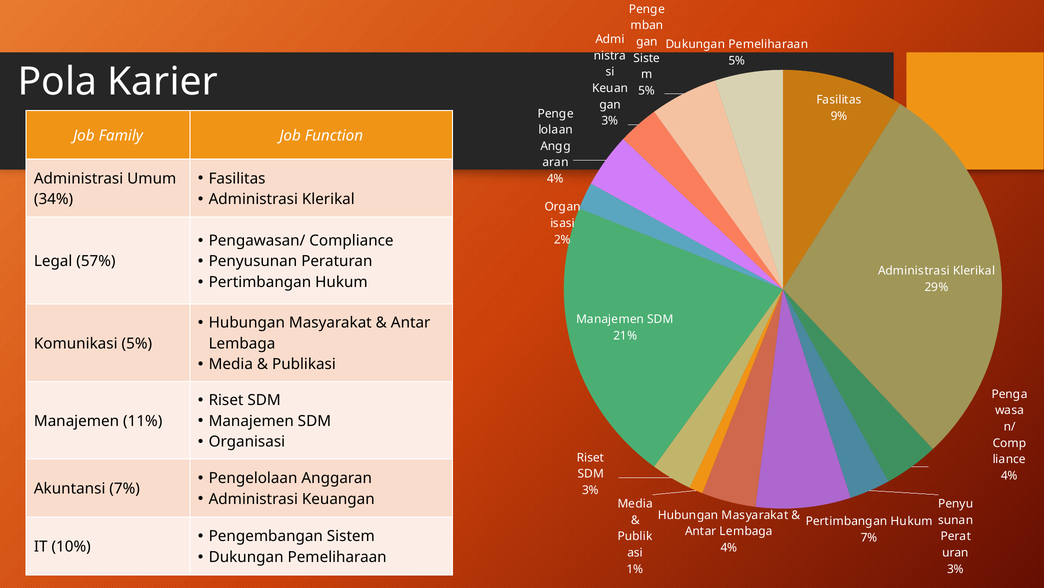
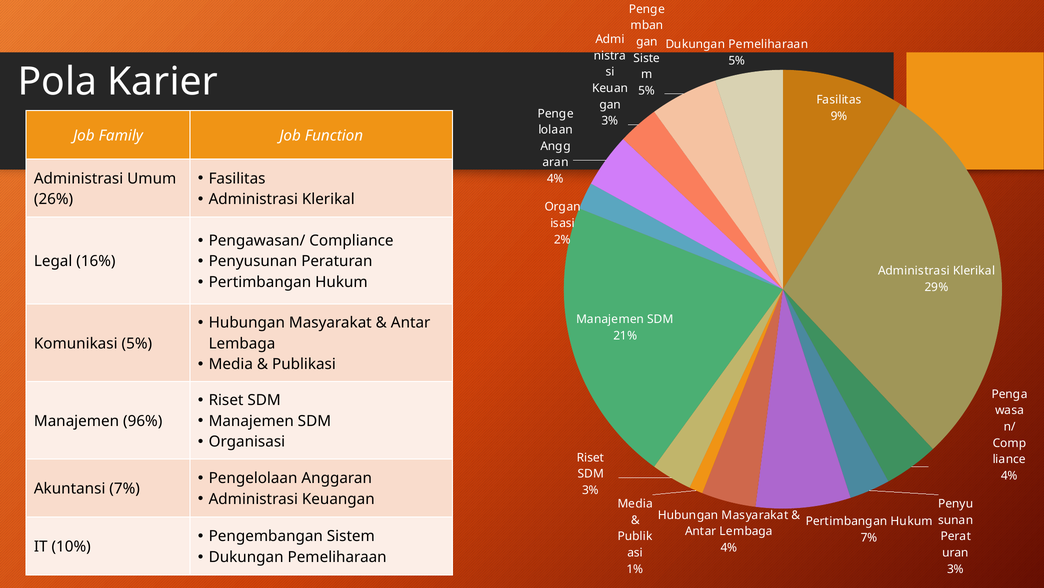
34%: 34% -> 26%
57%: 57% -> 16%
11%: 11% -> 96%
